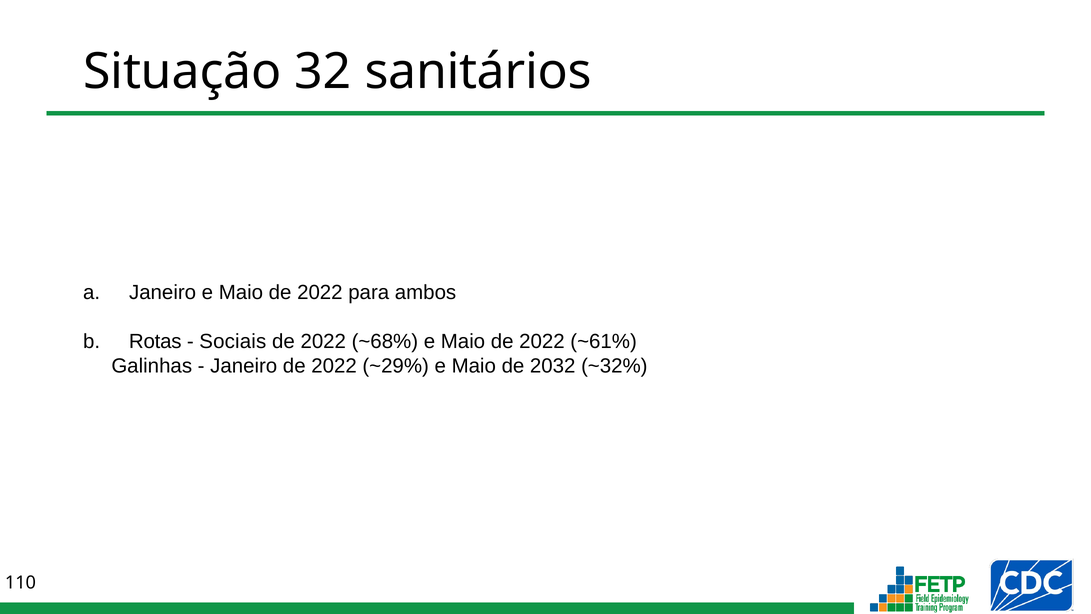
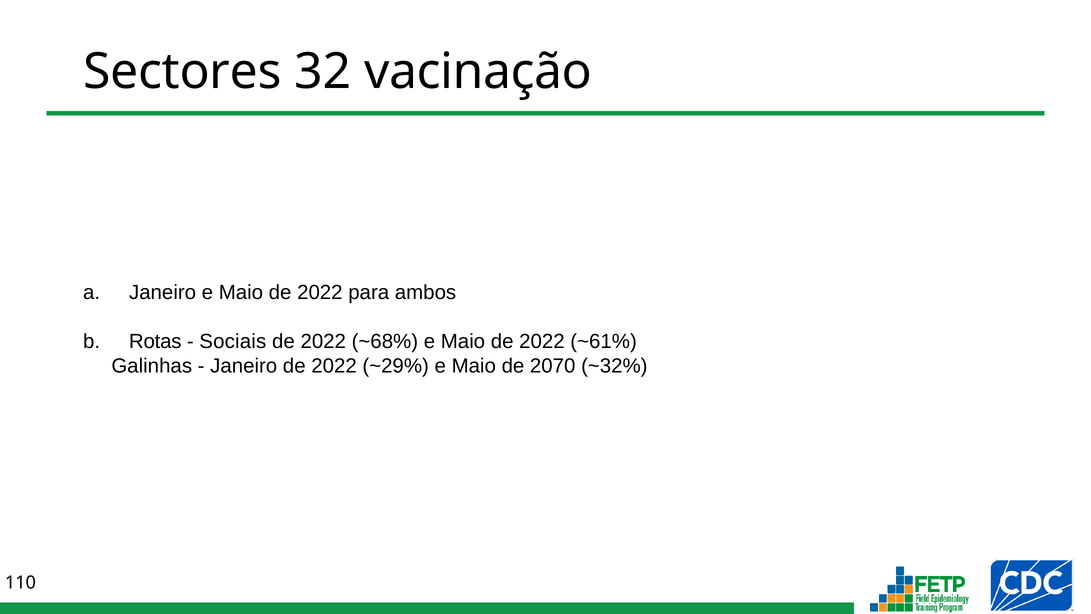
Situação: Situação -> Sectores
sanitários: sanitários -> vacinação
2032: 2032 -> 2070
